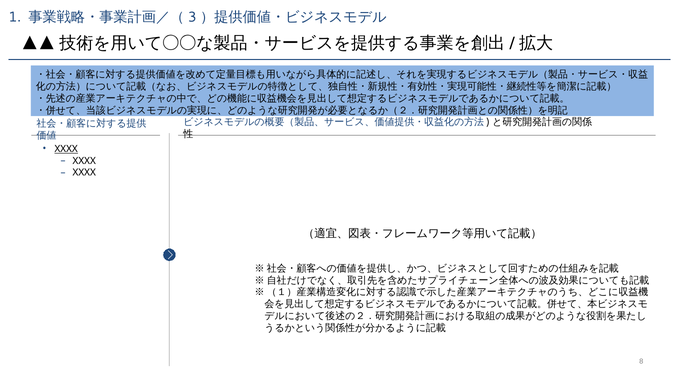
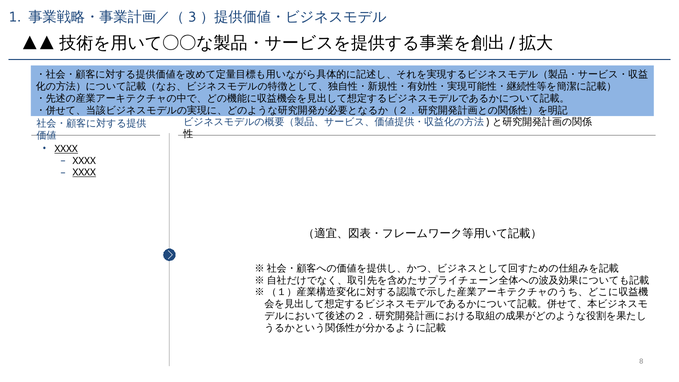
XXXX at (84, 173) underline: none -> present
